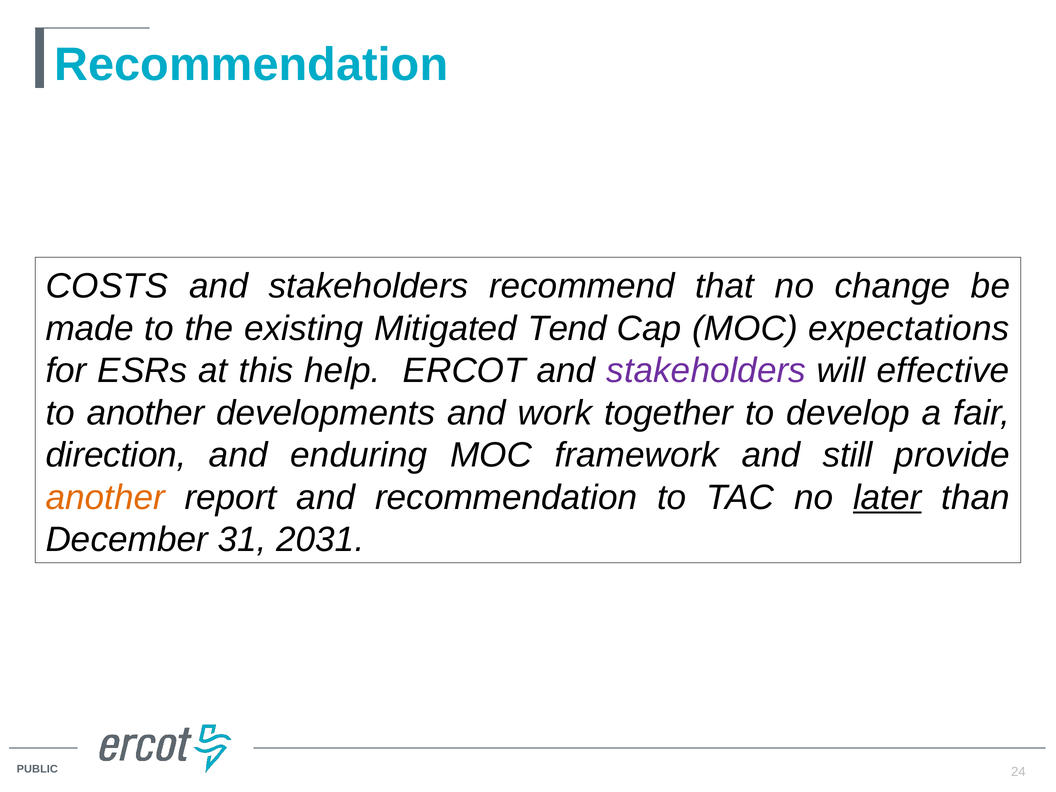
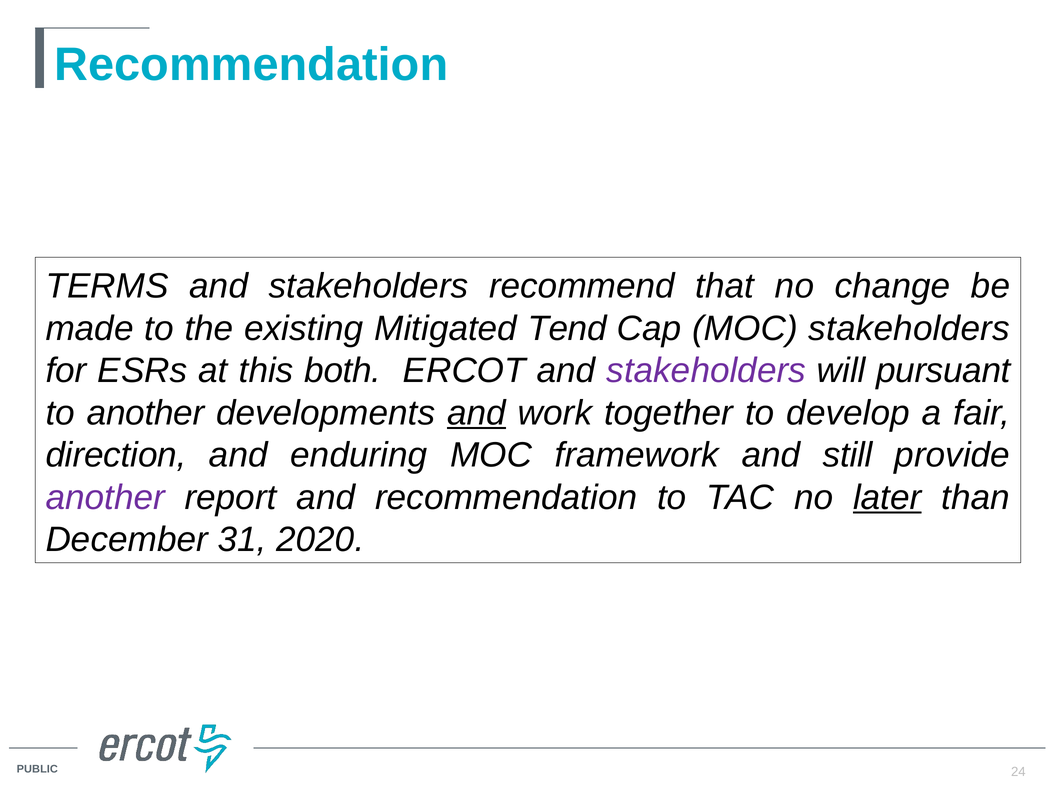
COSTS: COSTS -> TERMS
MOC expectations: expectations -> stakeholders
help: help -> both
effective: effective -> pursuant
and at (477, 413) underline: none -> present
another at (105, 497) colour: orange -> purple
2031: 2031 -> 2020
